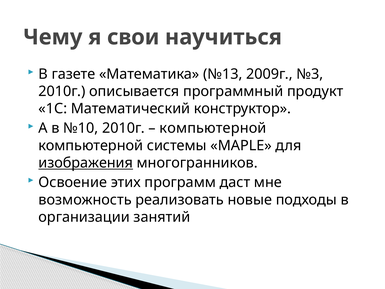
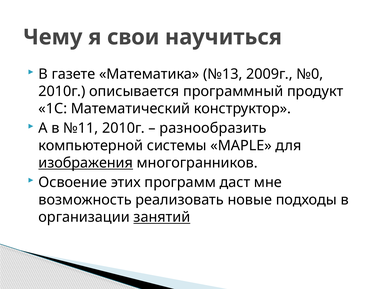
№3: №3 -> №0
№10: №10 -> №11
компьютерной at (213, 128): компьютерной -> разнообразить
занятий underline: none -> present
